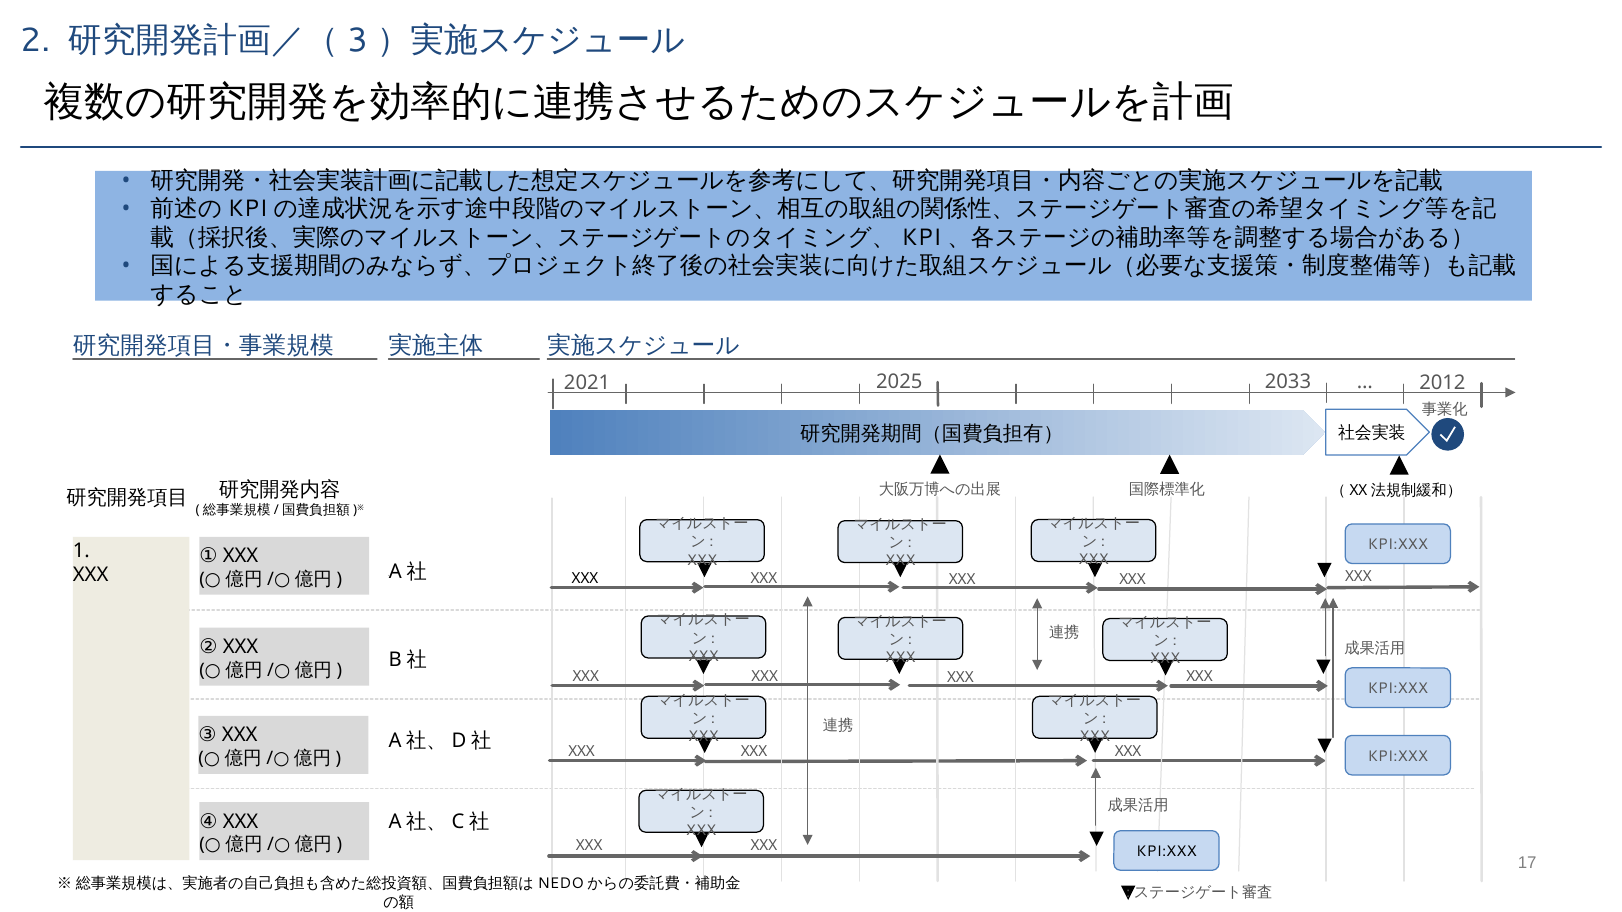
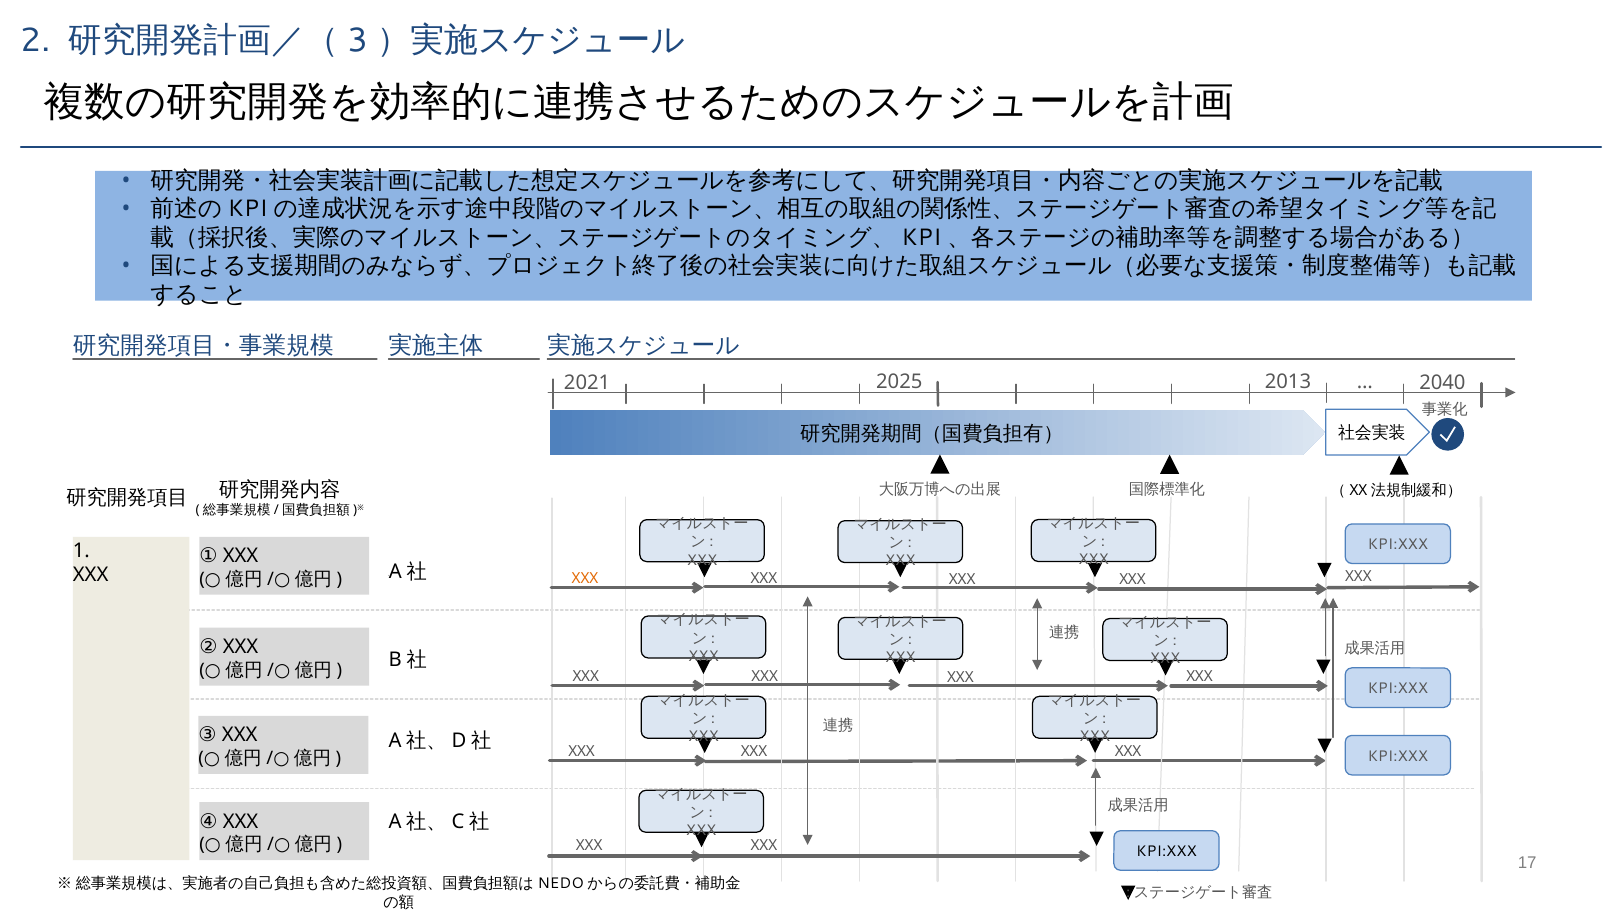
2033: 2033 -> 2013
2012: 2012 -> 2040
XXX at (585, 578) colour: black -> orange
